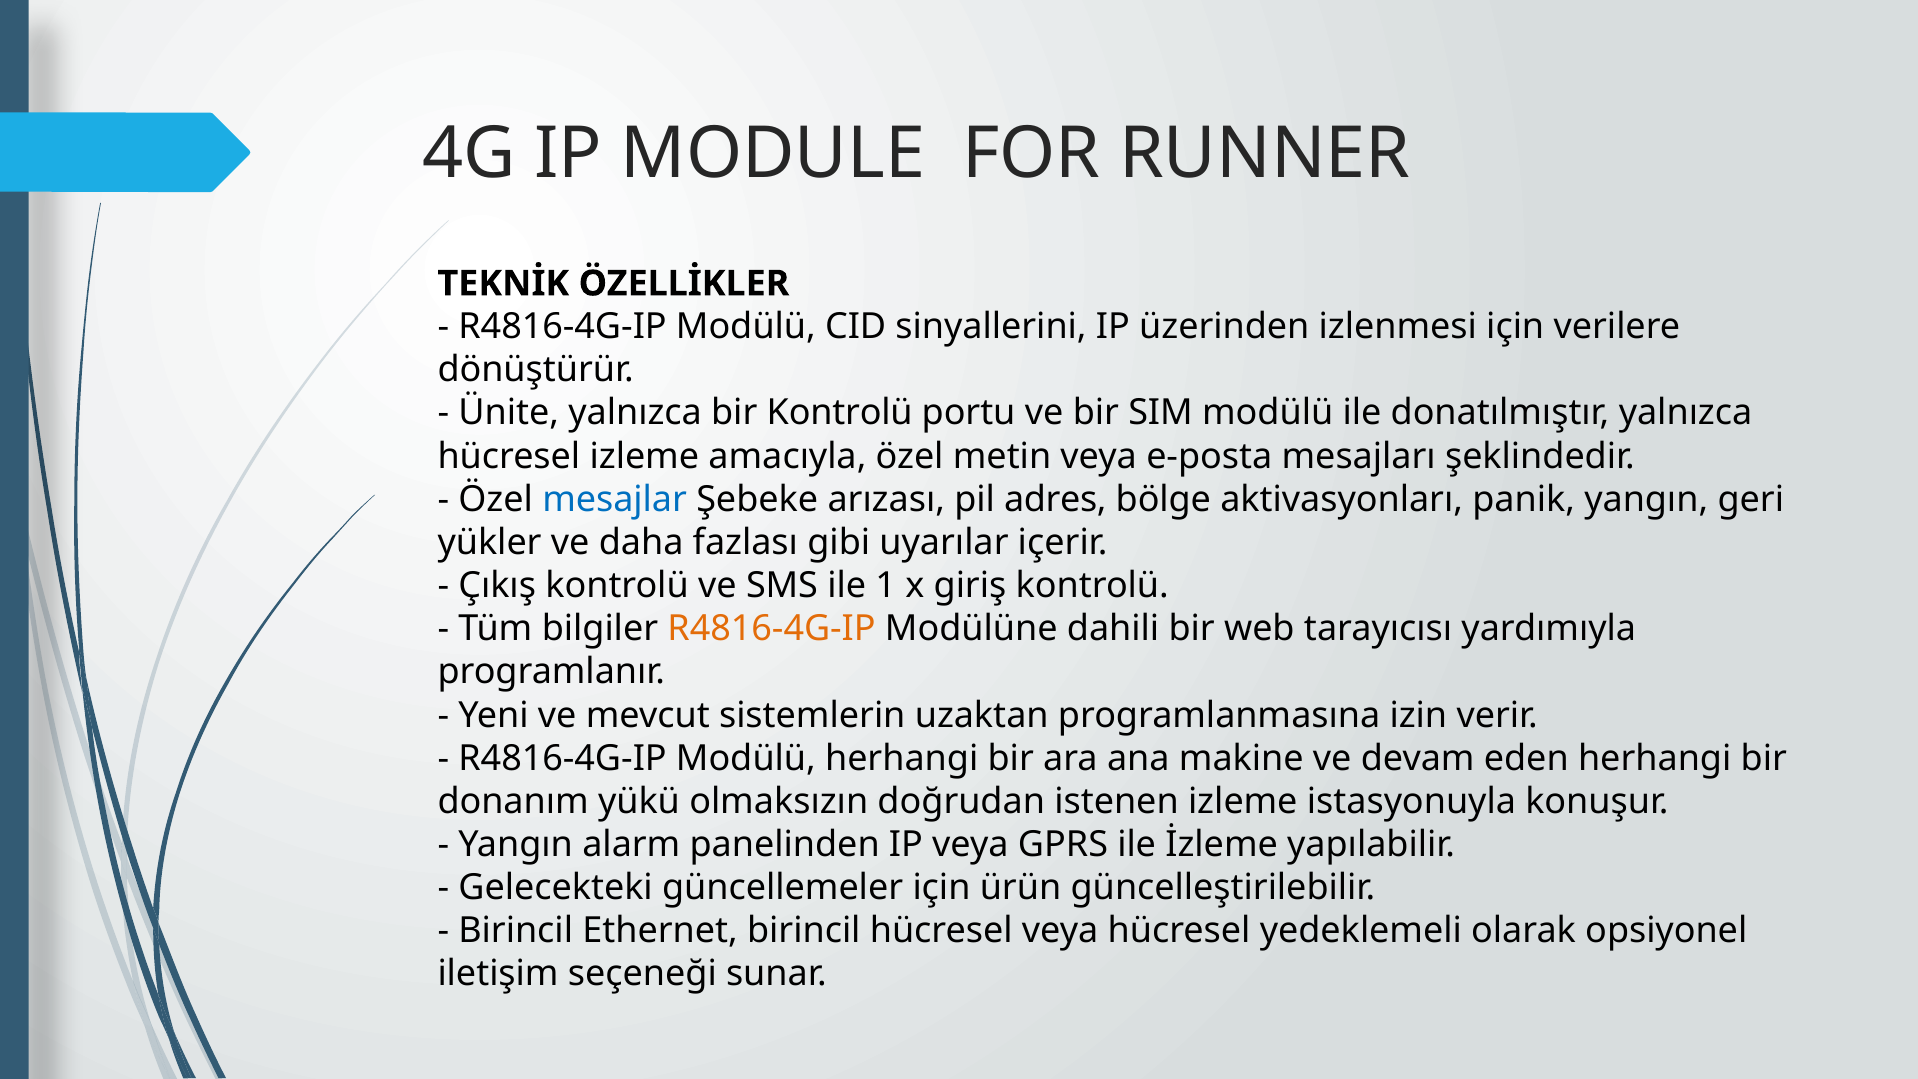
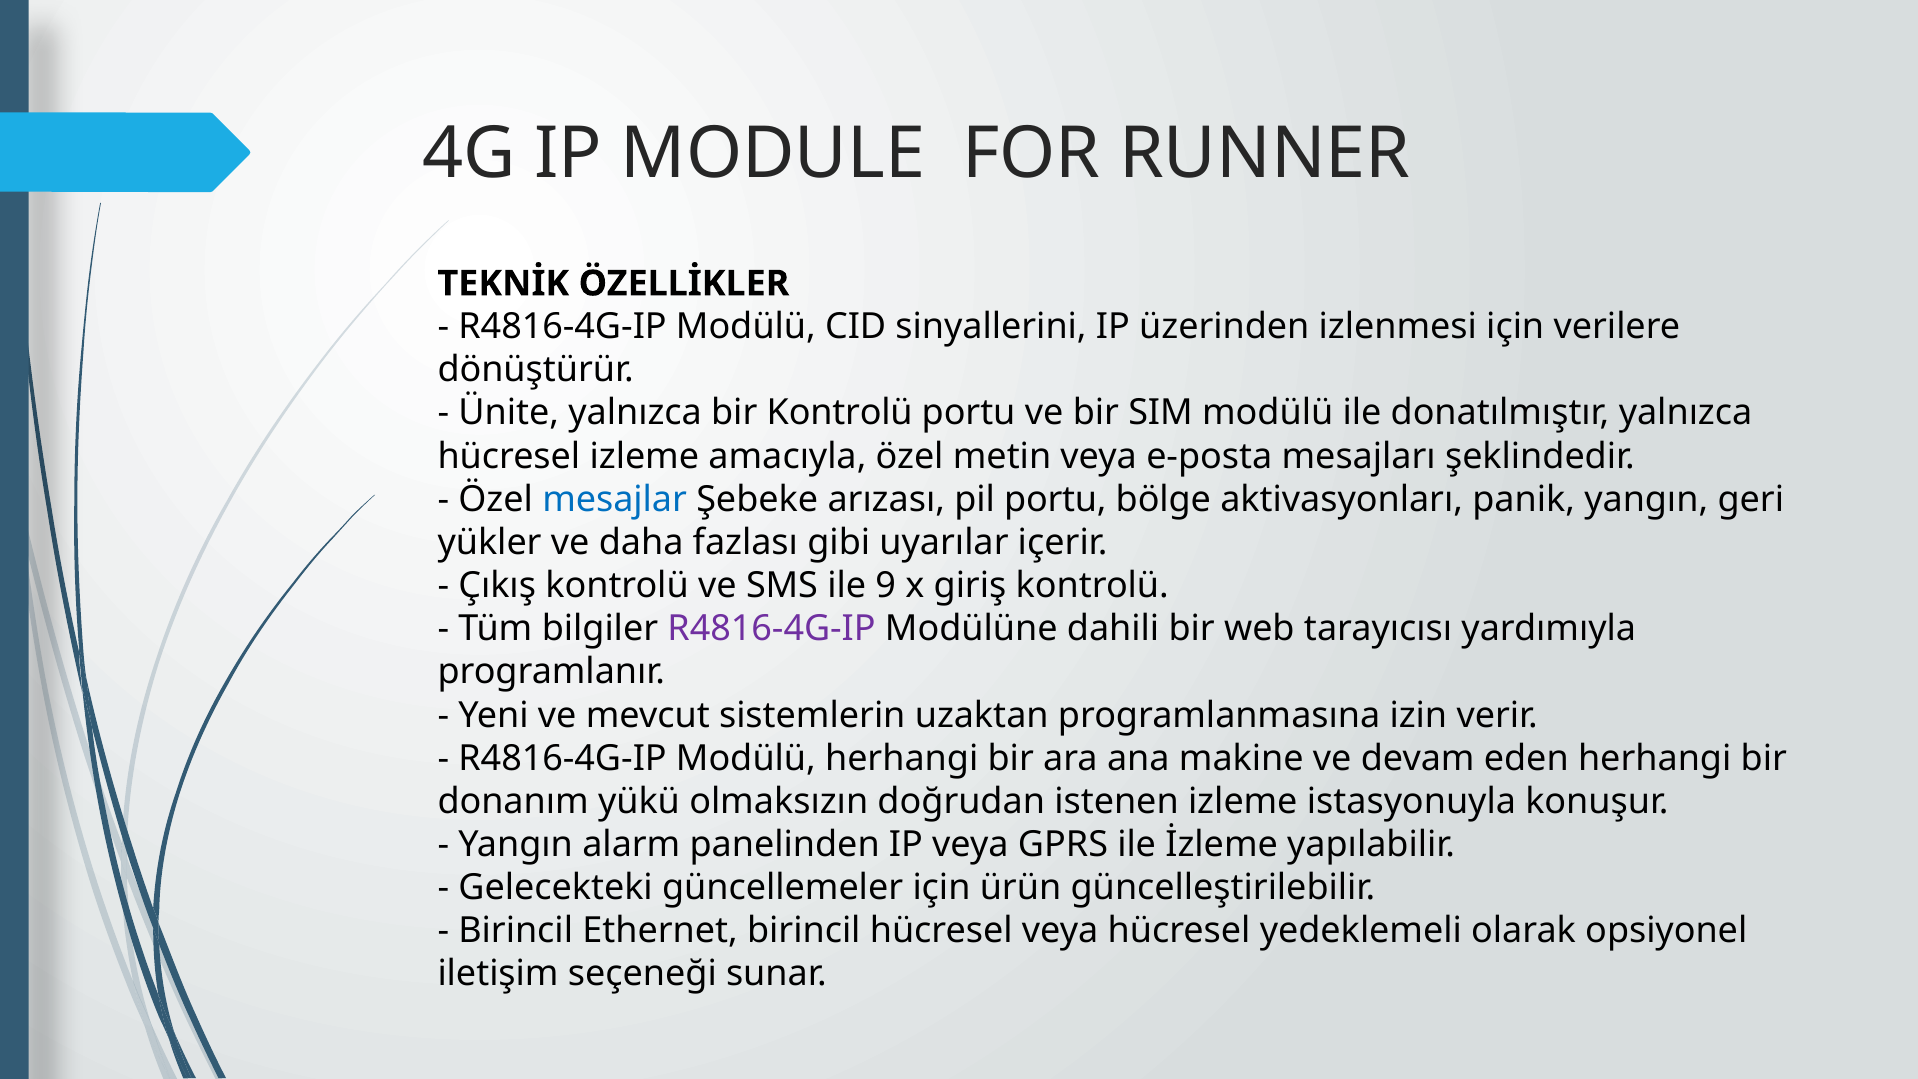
pil adres: adres -> portu
1: 1 -> 9
R4816-4G-IP at (772, 629) colour: orange -> purple
